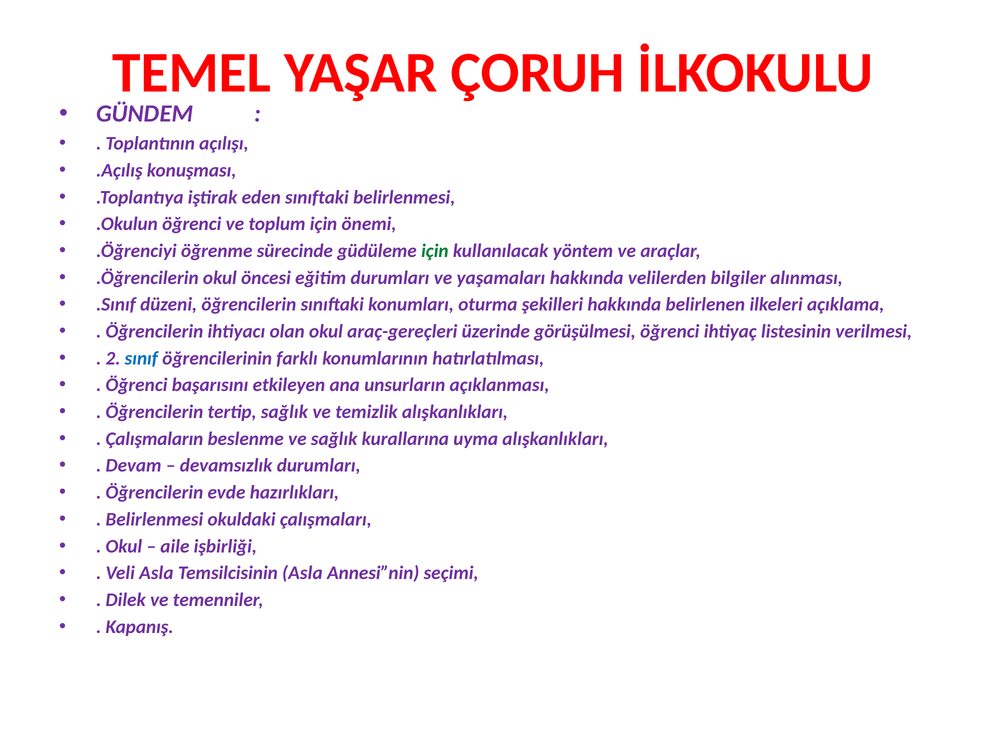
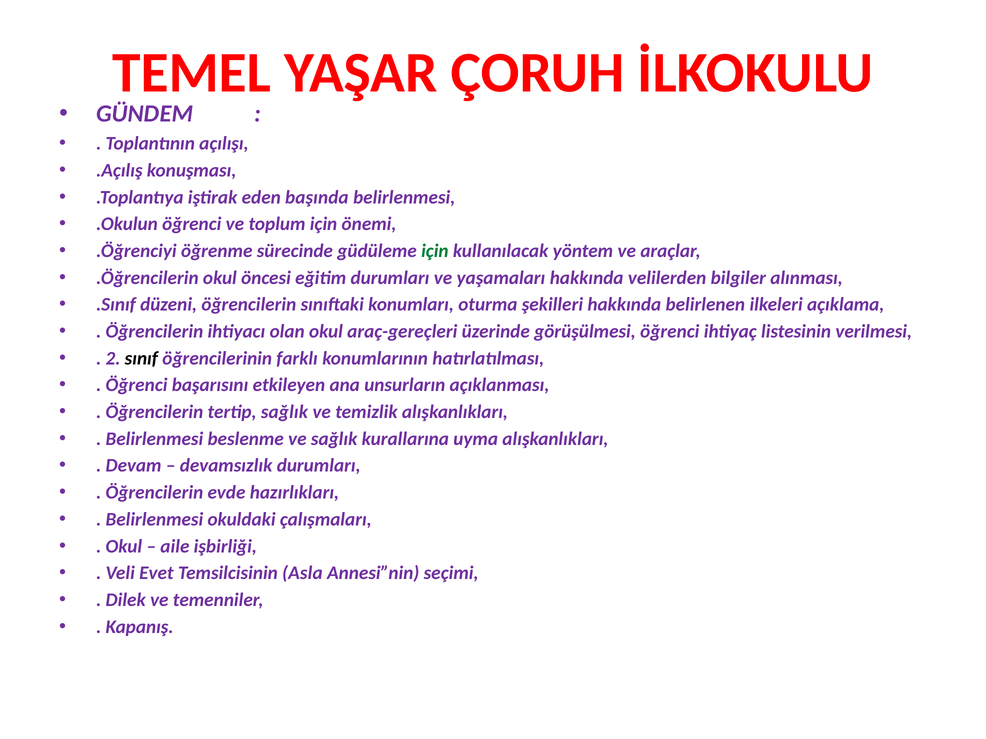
eden sınıftaki: sınıftaki -> başında
sınıf colour: blue -> black
Çalışmaların at (154, 439): Çalışmaların -> Belirlenmesi
Veli Asla: Asla -> Evet
